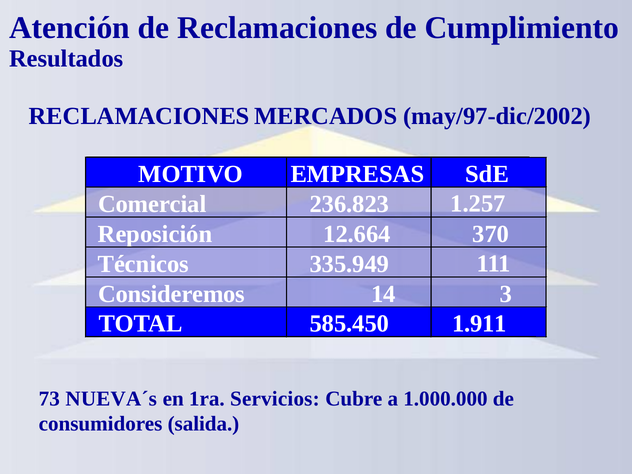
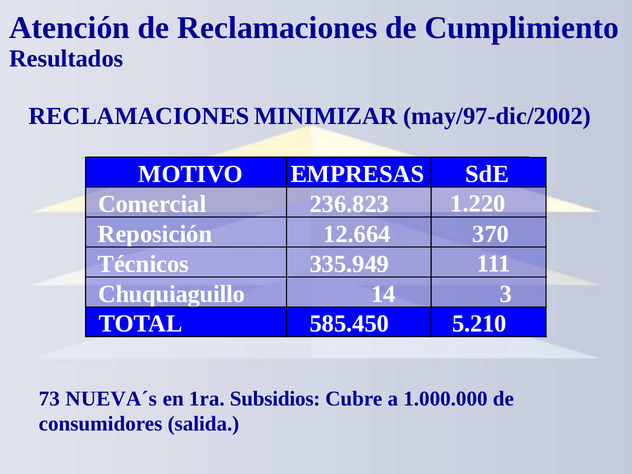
MERCADOS: MERCADOS -> MINIMIZAR
1.257: 1.257 -> 1.220
Consideremos: Consideremos -> Chuquiaguillo
1.911: 1.911 -> 5.210
Servicios: Servicios -> Subsidios
